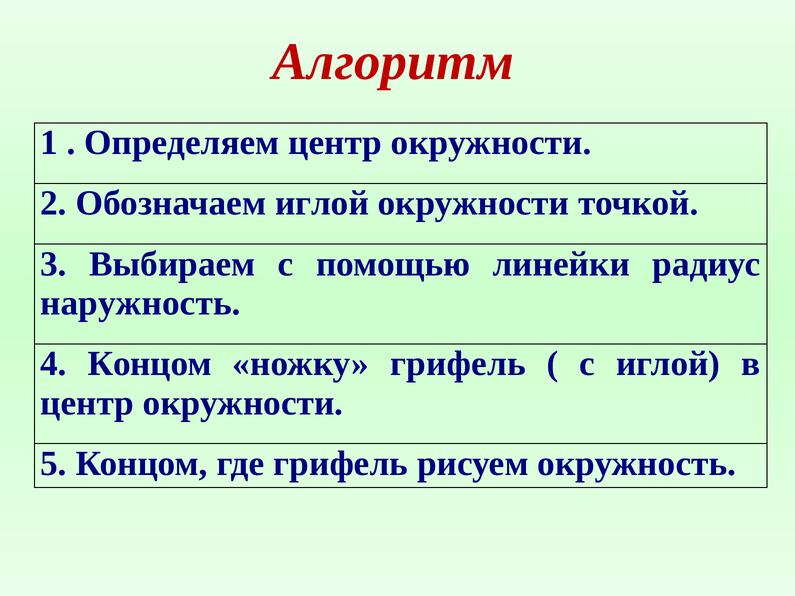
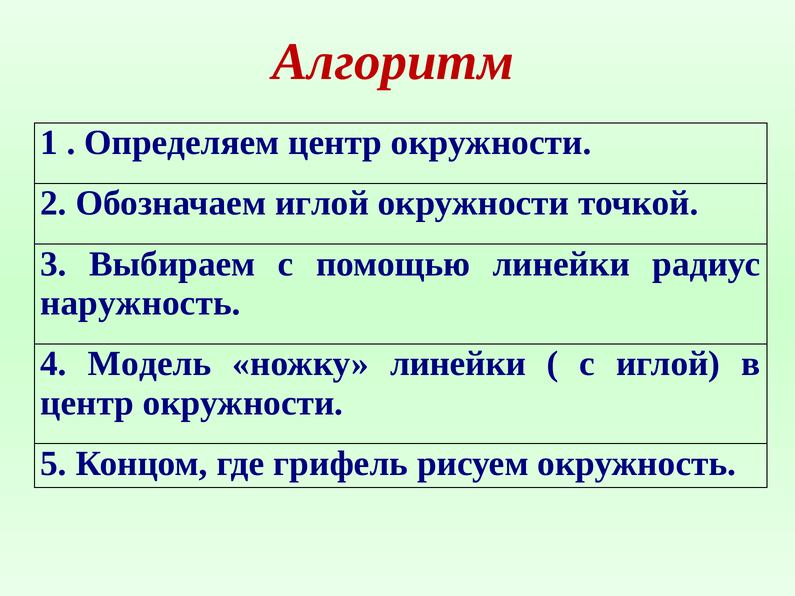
4 Концом: Концом -> Модель
ножку грифель: грифель -> линейки
